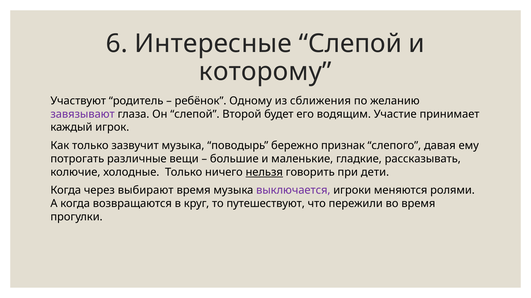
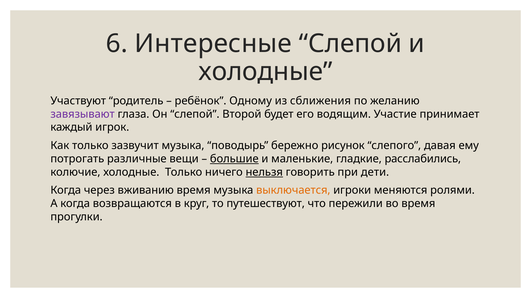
которому at (265, 72): которому -> холодные
признак: признак -> рисунок
большие underline: none -> present
рассказывать: рассказывать -> расслабились
выбирают: выбирают -> вживанию
выключается colour: purple -> orange
